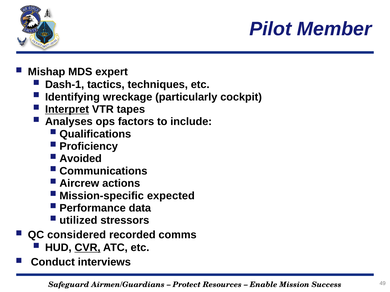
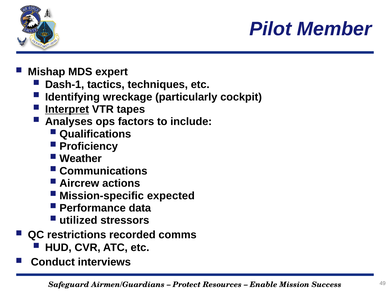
Avoided: Avoided -> Weather
considered: considered -> restrictions
CVR underline: present -> none
